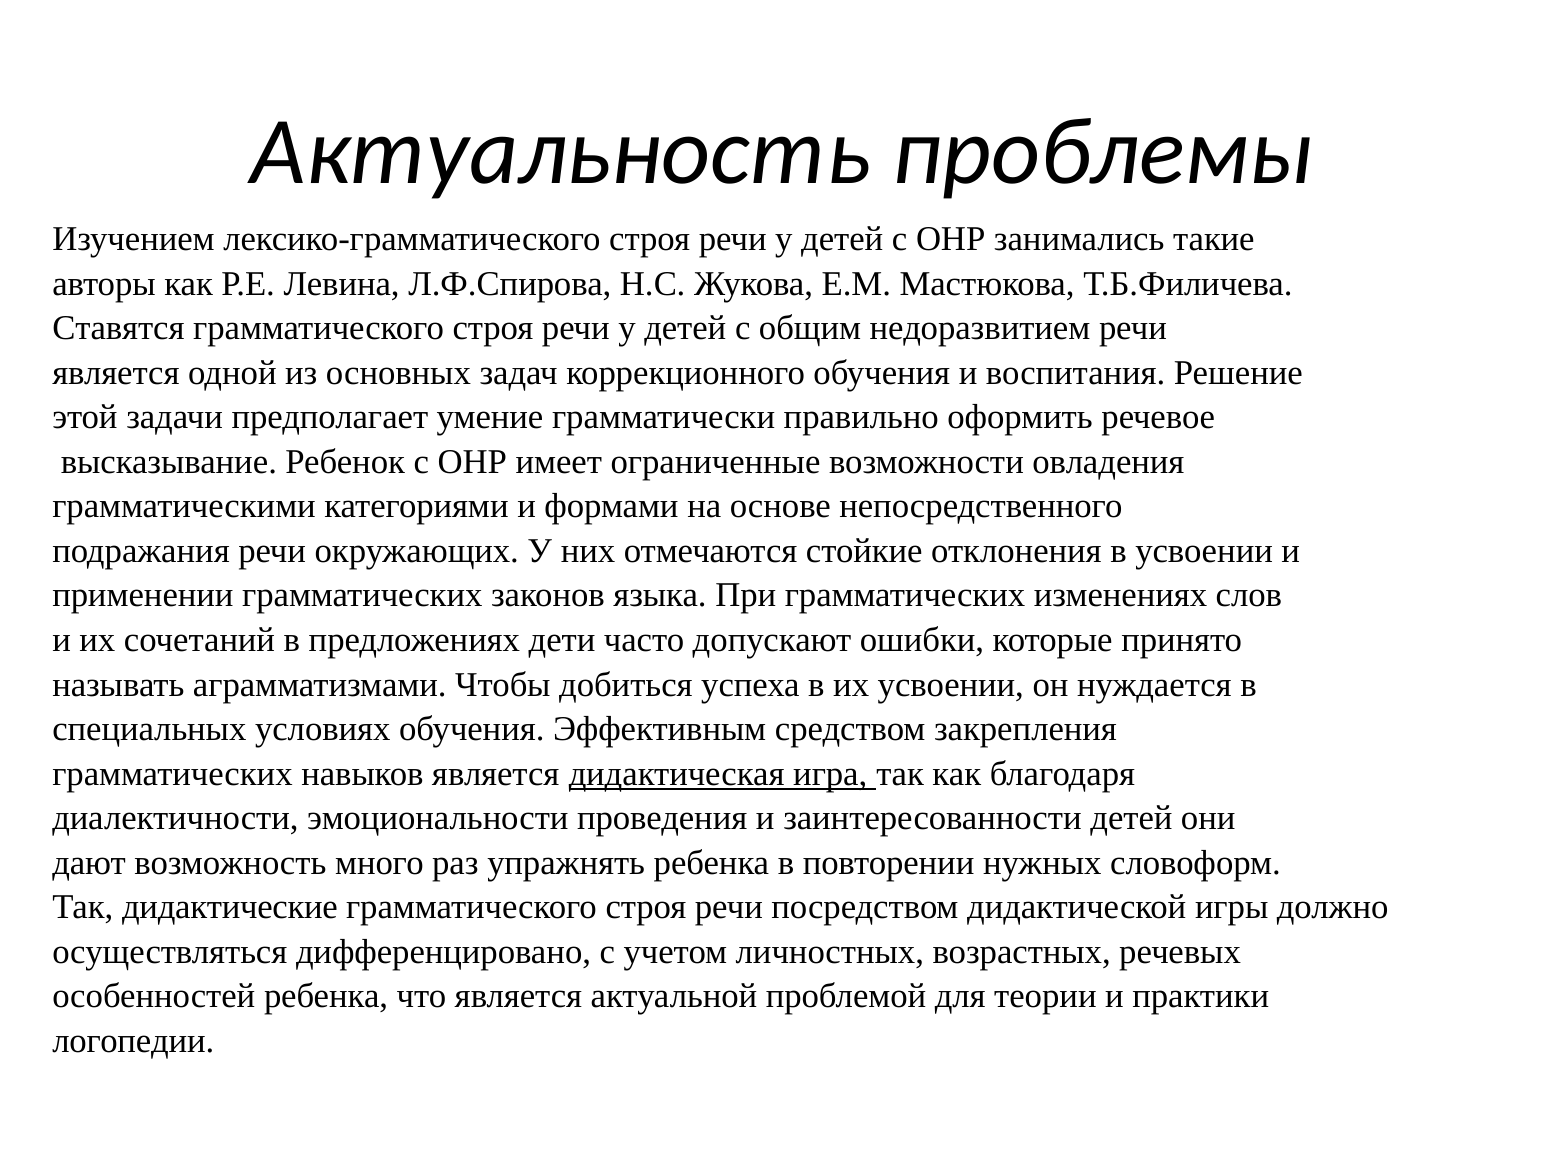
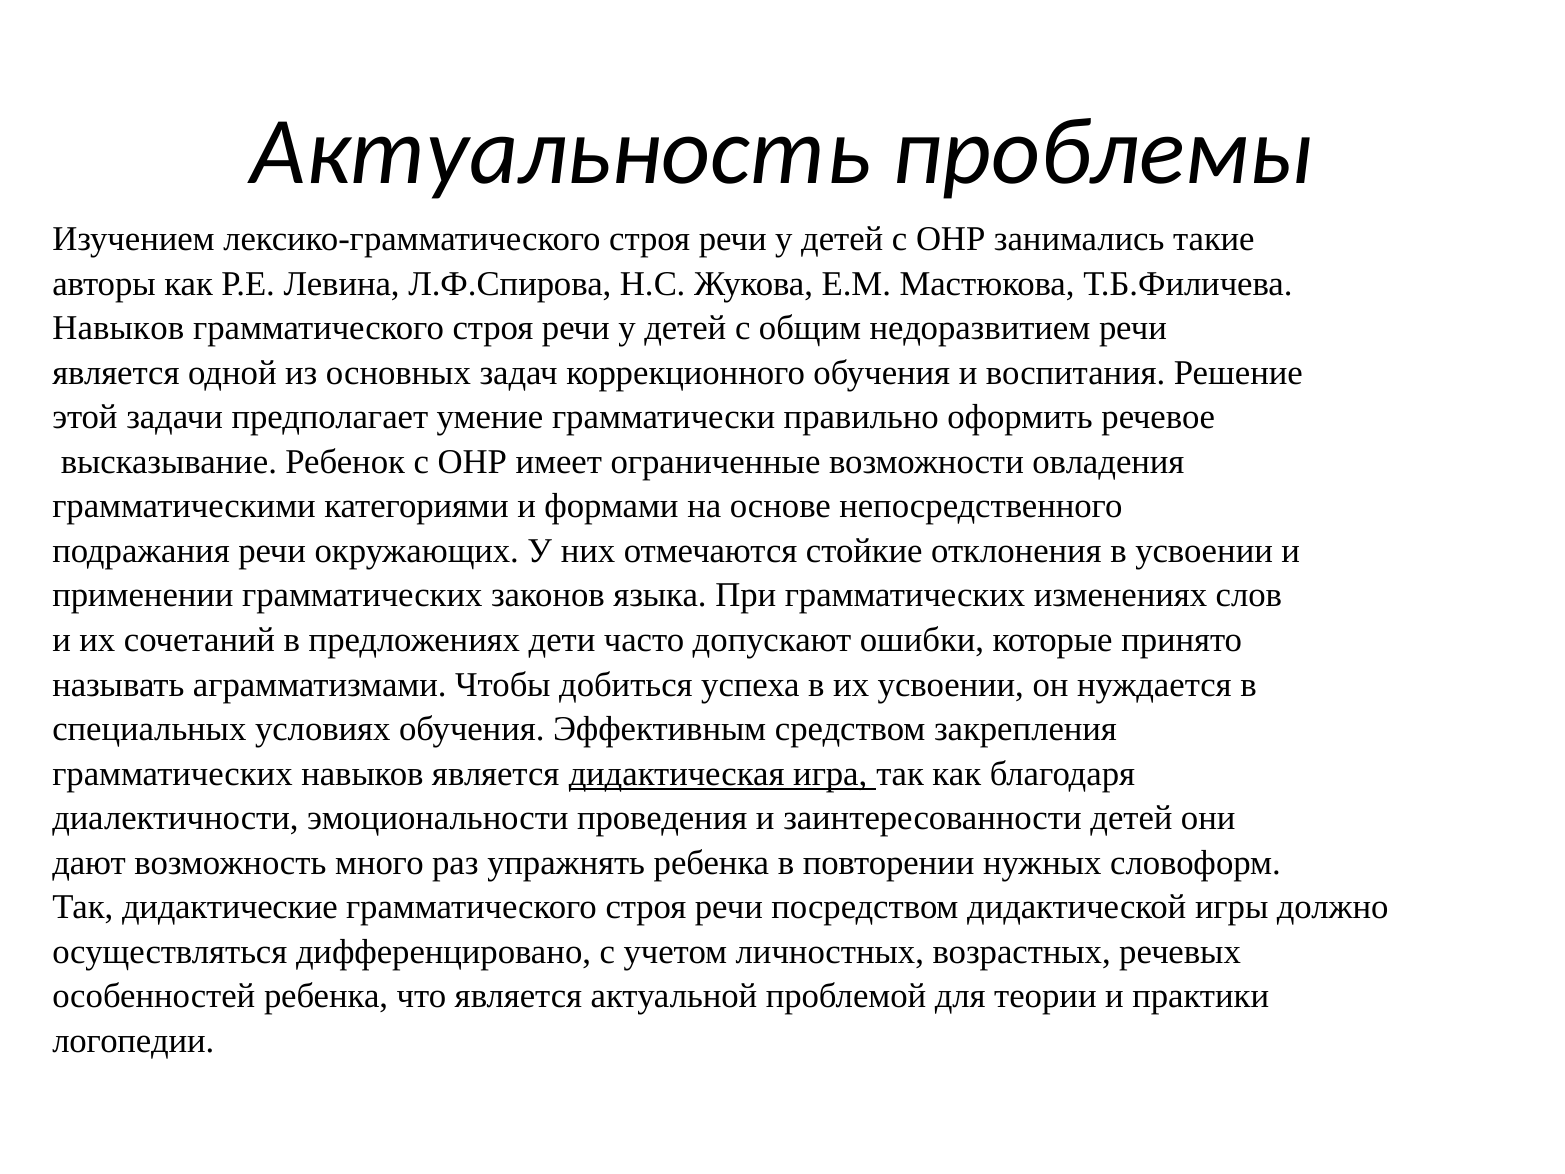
Ставятся at (118, 328): Ставятся -> Навыков
